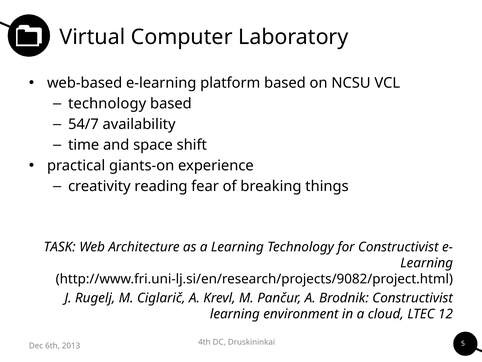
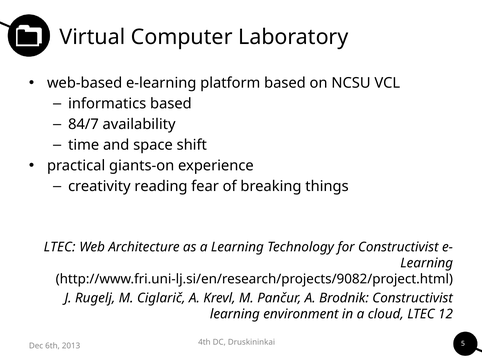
technology at (107, 104): technology -> informatics
54/7: 54/7 -> 84/7
TASK at (60, 247): TASK -> LTEC
